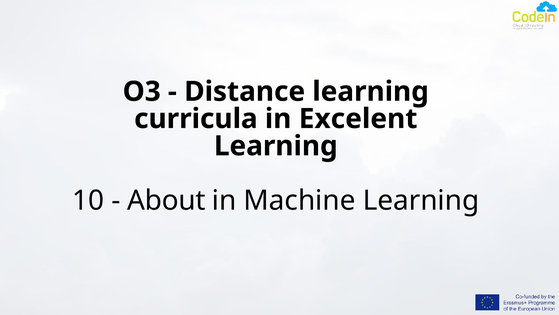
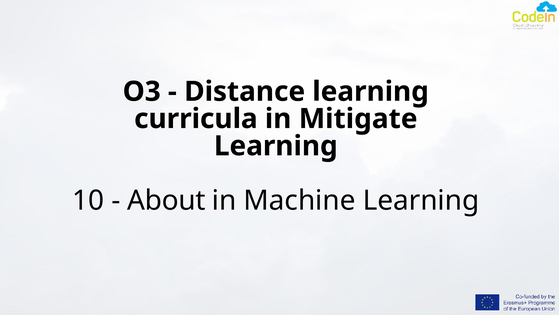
Excelent: Excelent -> Mitigate
